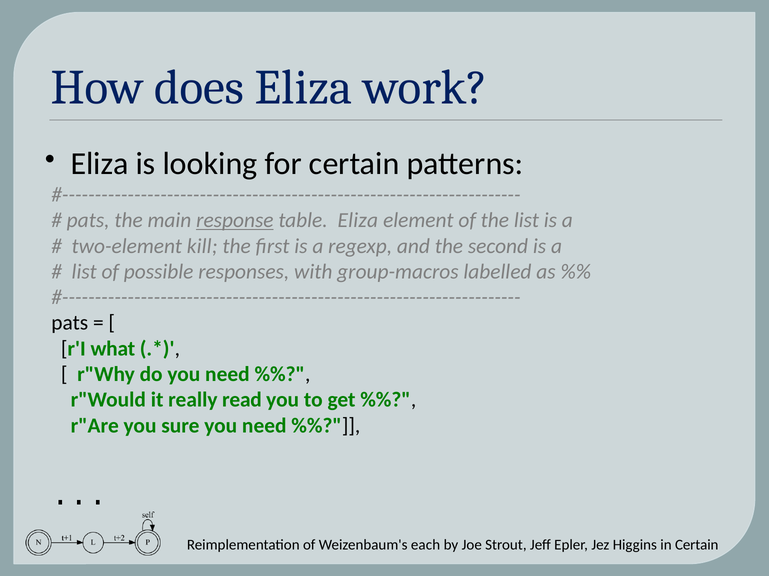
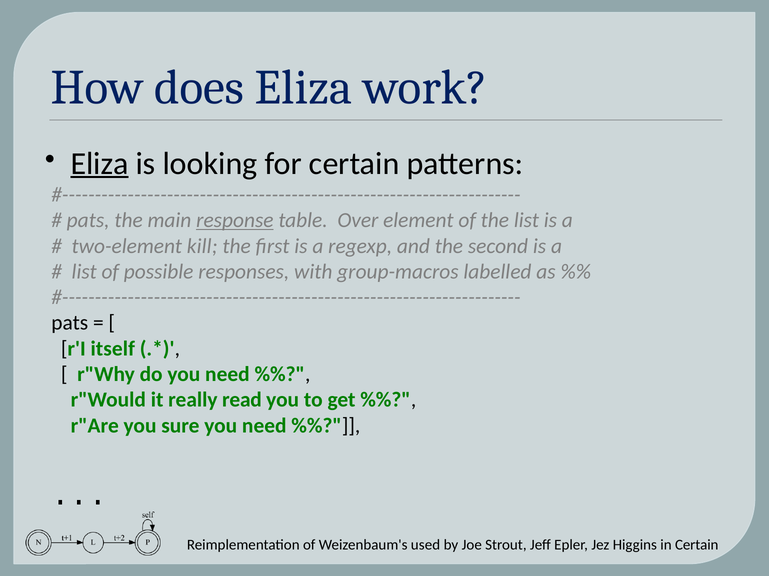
Eliza at (100, 164) underline: none -> present
table Eliza: Eliza -> Over
what: what -> itself
each: each -> used
